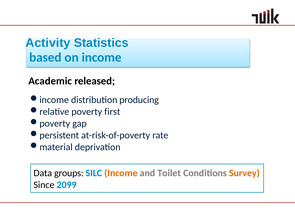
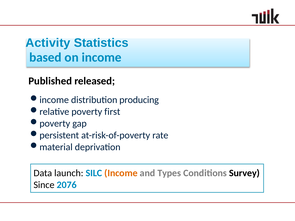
Academic: Academic -> Published
groups: groups -> launch
Toilet: Toilet -> Types
Survey colour: orange -> black
2099: 2099 -> 2076
